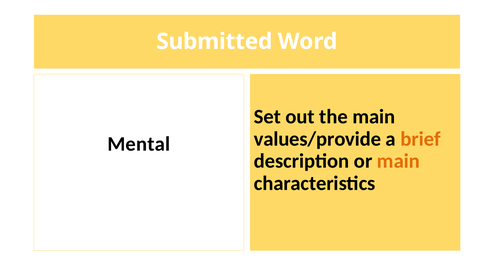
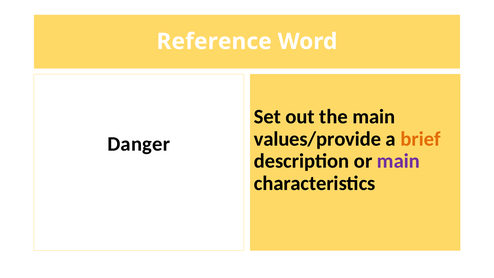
Submitted: Submitted -> Reference
Mental: Mental -> Danger
main at (398, 161) colour: orange -> purple
